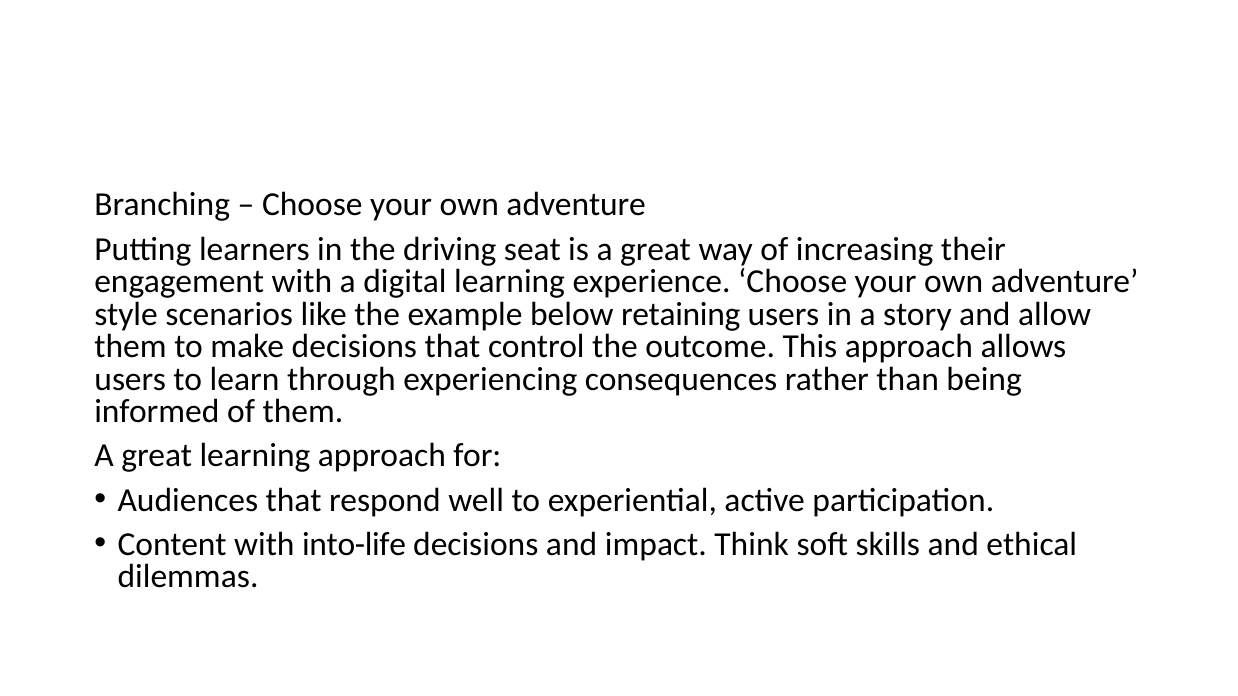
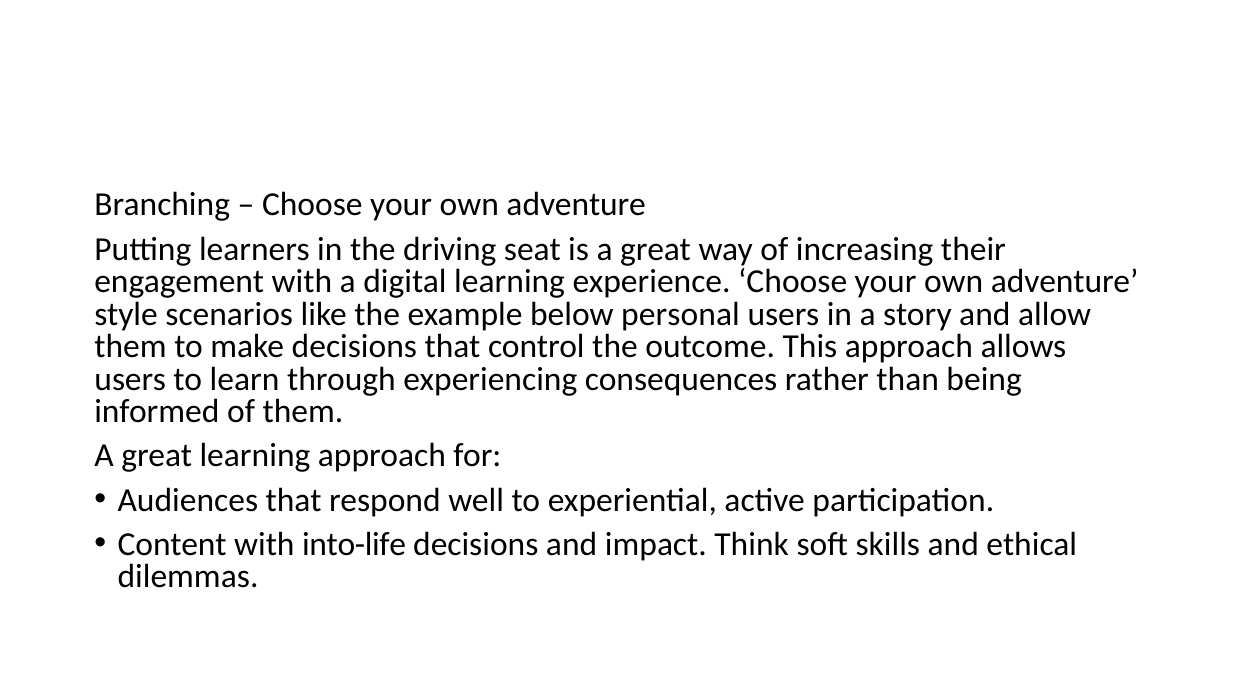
retaining: retaining -> personal
